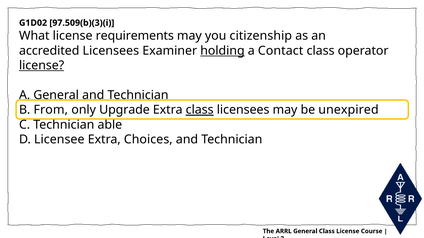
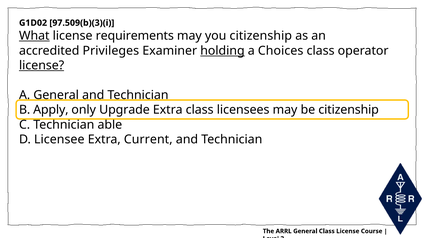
What underline: none -> present
accredited Licensees: Licensees -> Privileges
Contact: Contact -> Choices
From: From -> Apply
class at (200, 110) underline: present -> none
be unexpired: unexpired -> citizenship
Choices: Choices -> Current
